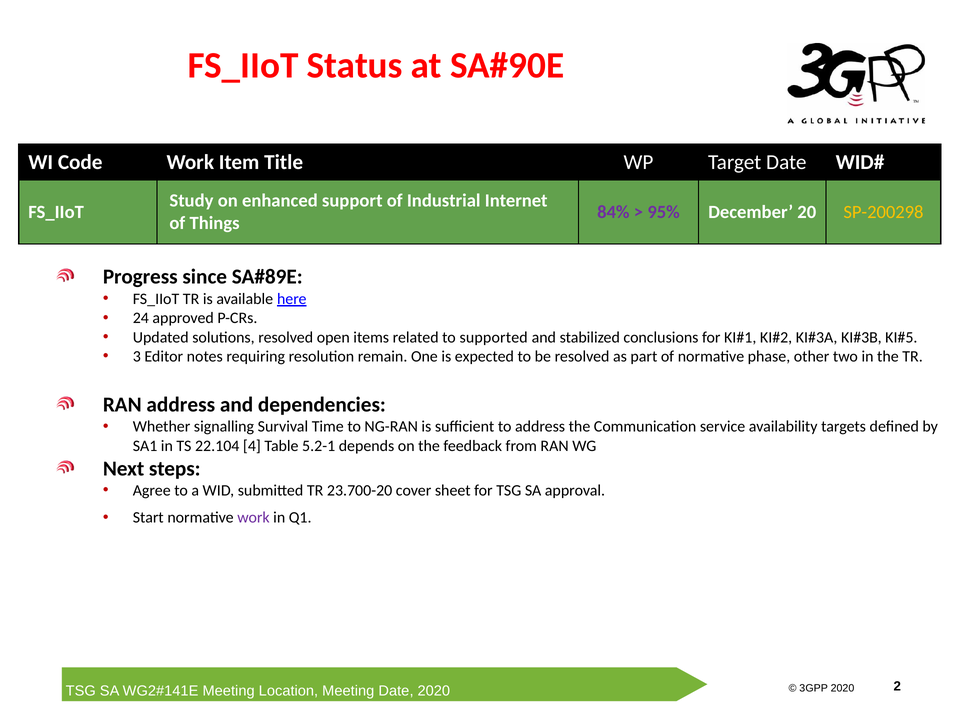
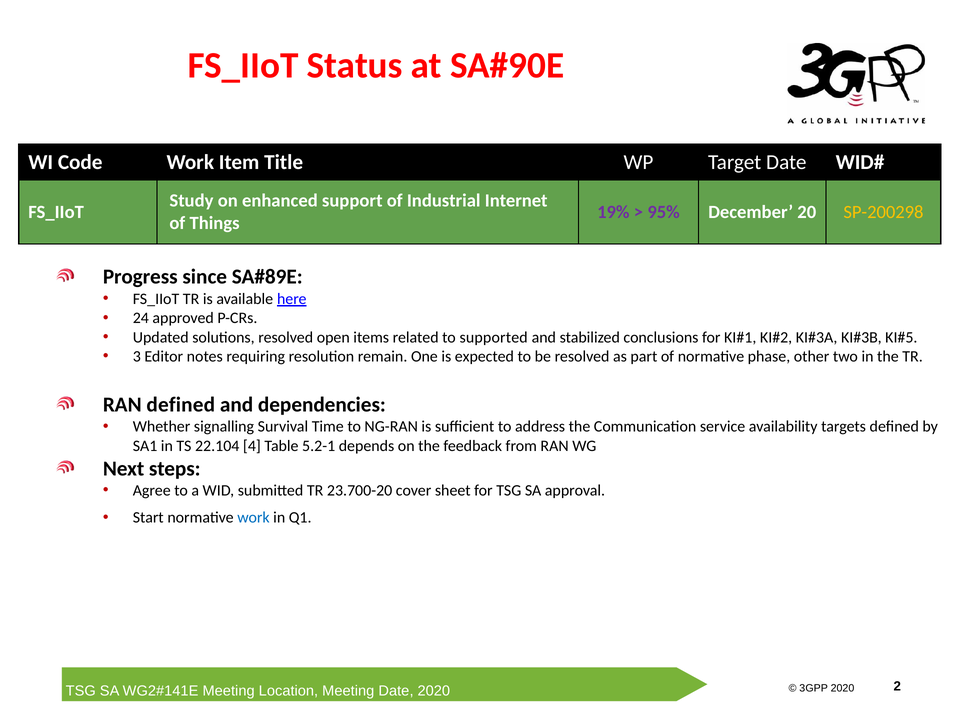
84%: 84% -> 19%
RAN address: address -> defined
work at (253, 517) colour: purple -> blue
